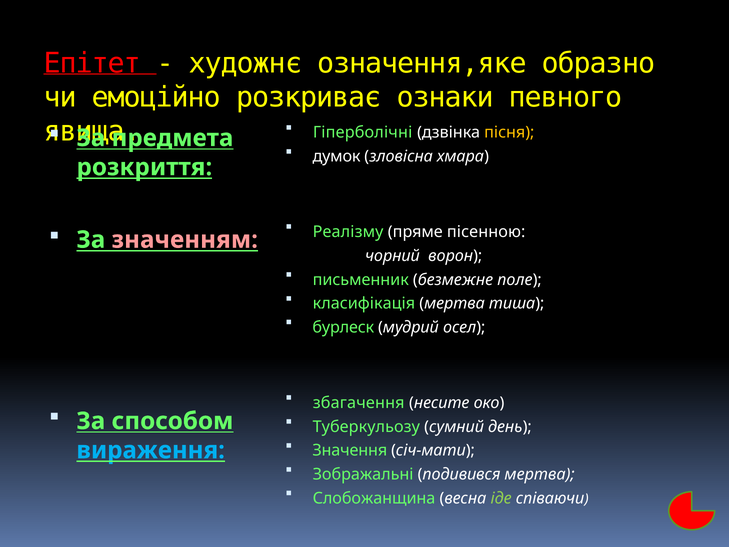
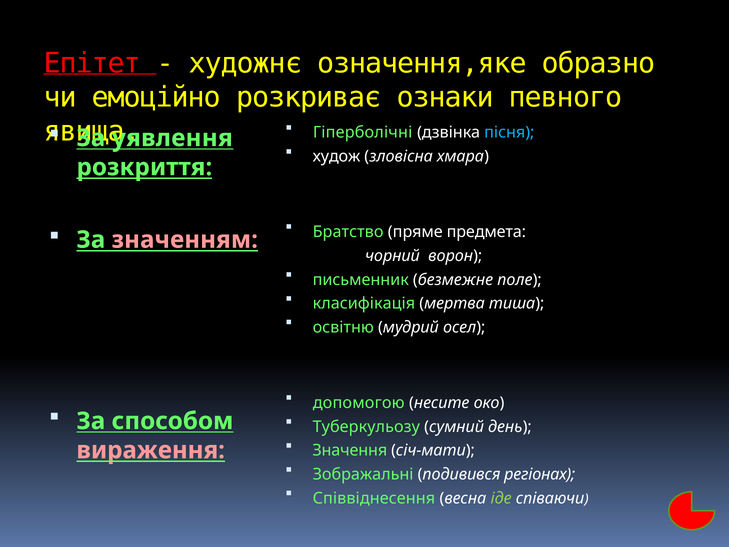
пісня colour: yellow -> light blue
предмета: предмета -> уявлення
думок: думок -> худож
Реалізму: Реалізму -> Братство
пісенною: пісенною -> предмета
бурлеск: бурлеск -> освітню
збагачення: збагачення -> допомогою
вираження colour: light blue -> pink
подивився мертва: мертва -> регіонах
Слобожанщина: Слобожанщина -> Співвіднесення
